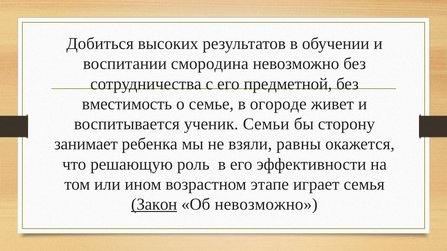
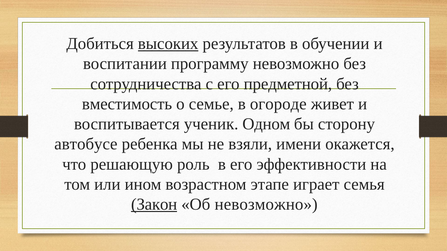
высоких underline: none -> present
смородина: смородина -> программу
Семьи: Семьи -> Одном
занимает: занимает -> автобусе
равны: равны -> имени
